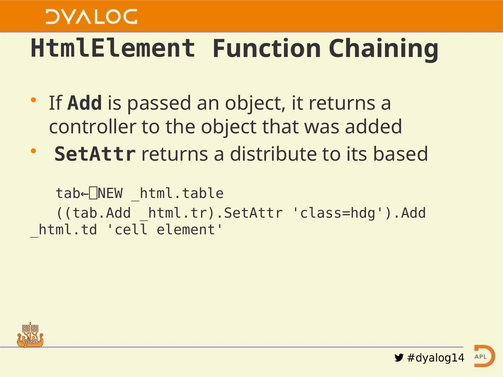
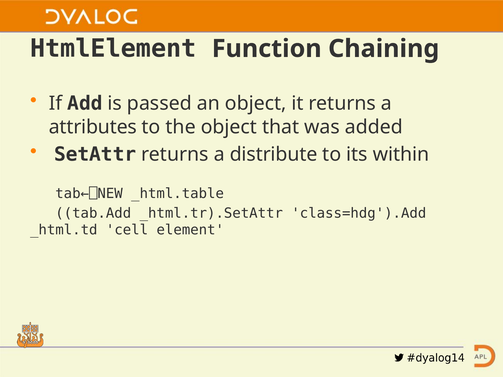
controller: controller -> attributes
based: based -> within
